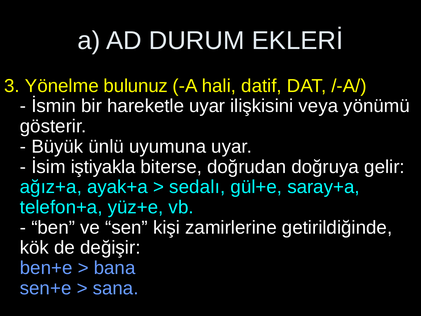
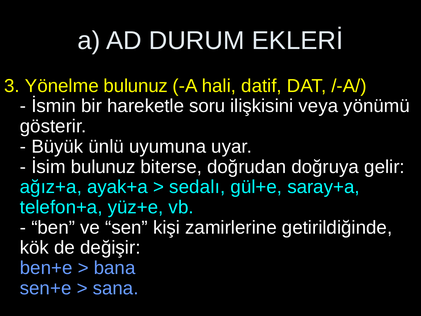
hareketle uyar: uyar -> soru
İsim iştiyakla: iştiyakla -> bulunuz
